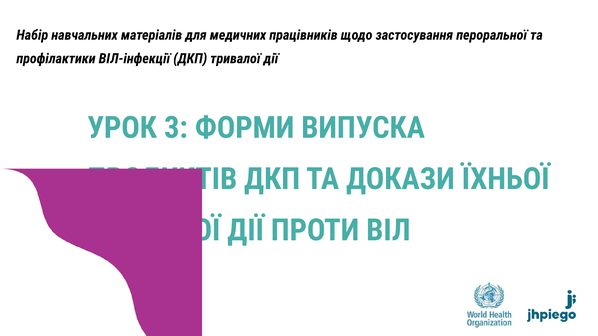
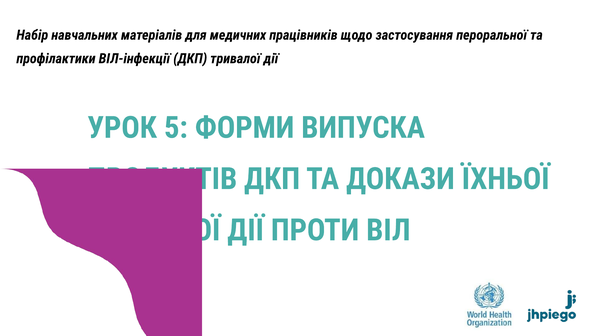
3: 3 -> 5
